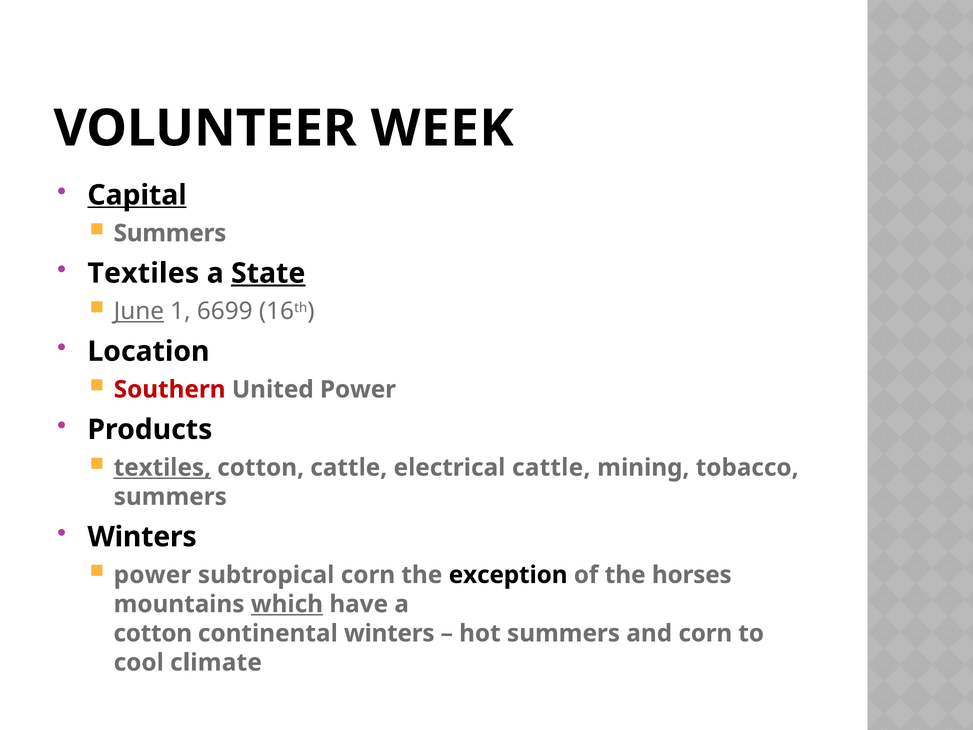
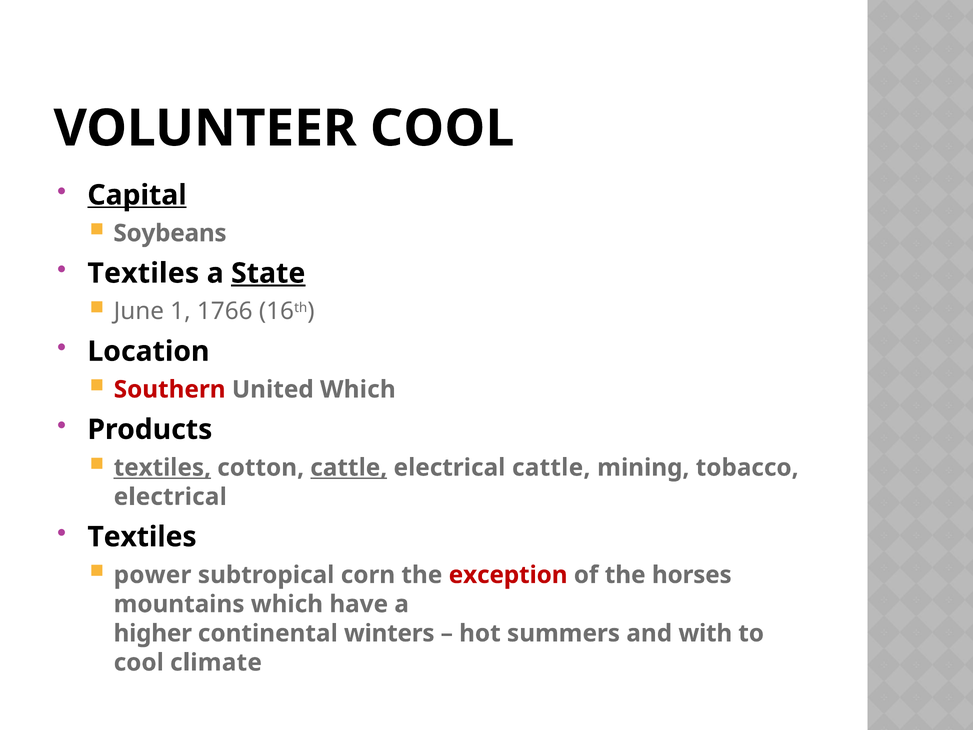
VOLUNTEER WEEK: WEEK -> COOL
Summers at (170, 233): Summers -> Soybeans
June underline: present -> none
6699: 6699 -> 1766
United Power: Power -> Which
cattle at (349, 467) underline: none -> present
summers at (170, 497): summers -> electrical
Winters at (142, 537): Winters -> Textiles
exception colour: black -> red
which at (287, 604) underline: present -> none
cotton at (153, 633): cotton -> higher
and corn: corn -> with
